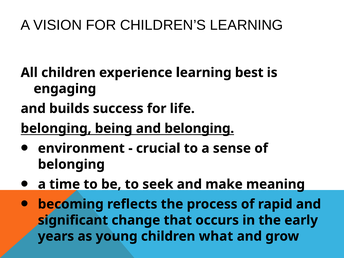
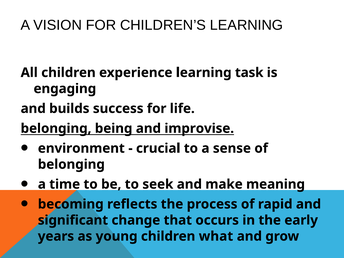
best: best -> task
and belonging: belonging -> improvise
